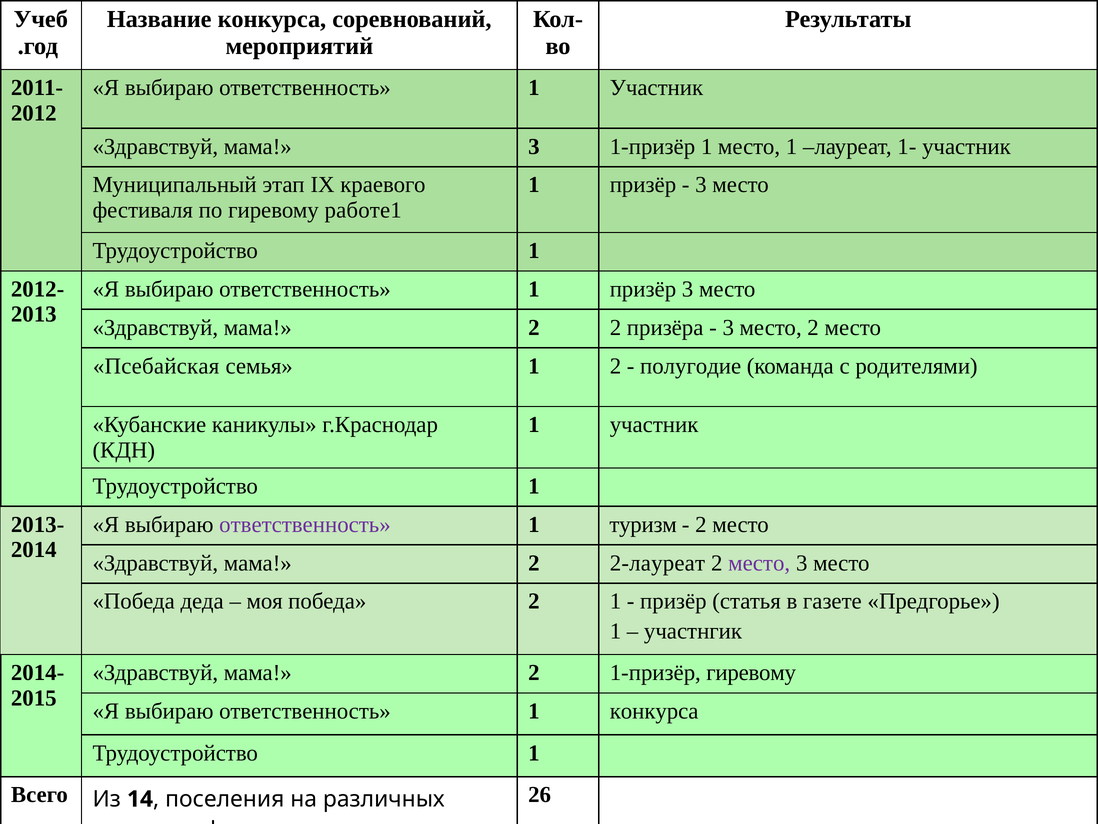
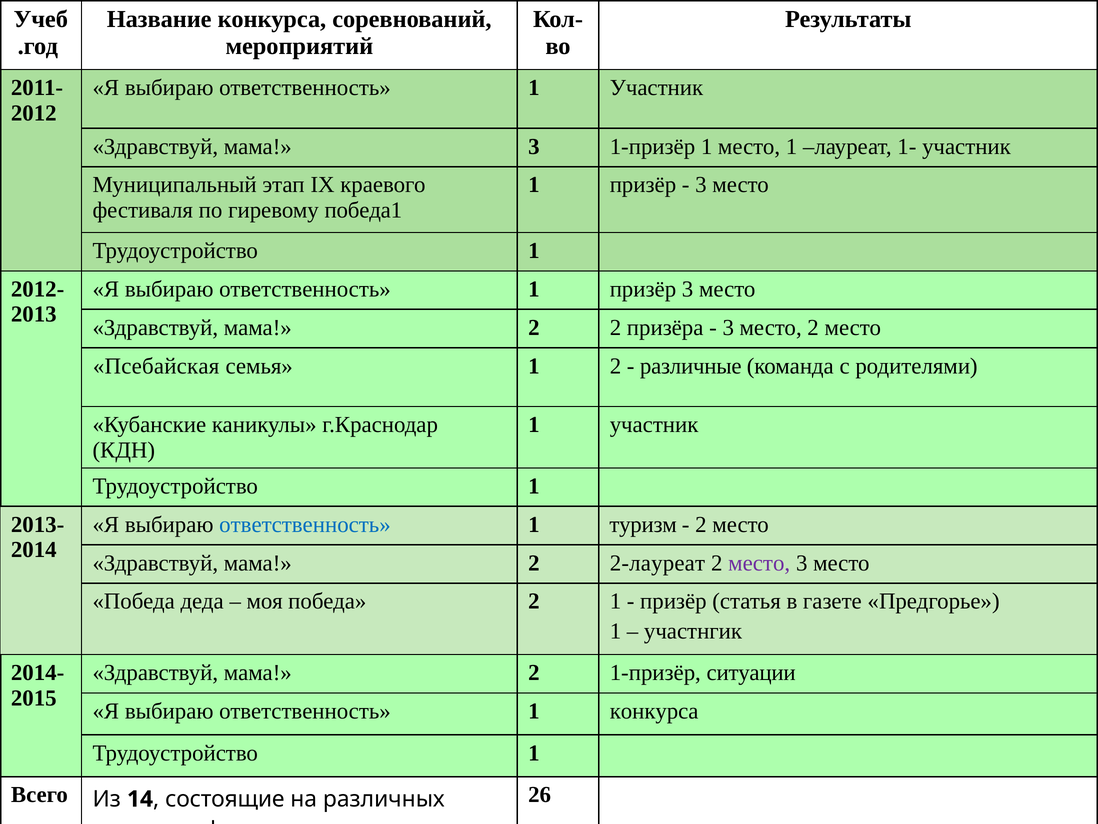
работе1: работе1 -> победа1
полугодие: полугодие -> различные
ответственность at (305, 524) colour: purple -> blue
1-призёр гиревому: гиревому -> ситуации
поселения: поселения -> состоящие
